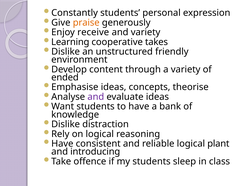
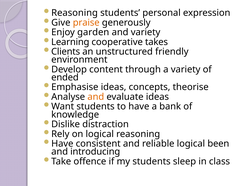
Constantly at (75, 13): Constantly -> Reasoning
receive: receive -> garden
Dislike at (66, 52): Dislike -> Clients
and at (96, 97) colour: purple -> orange
plant: plant -> been
